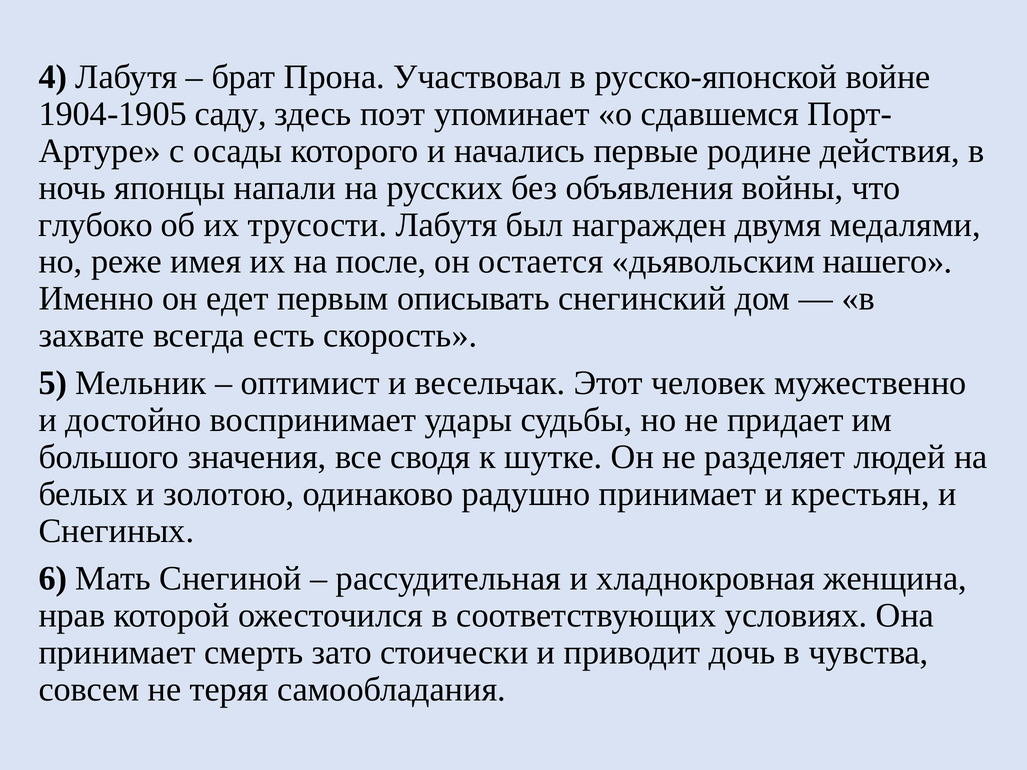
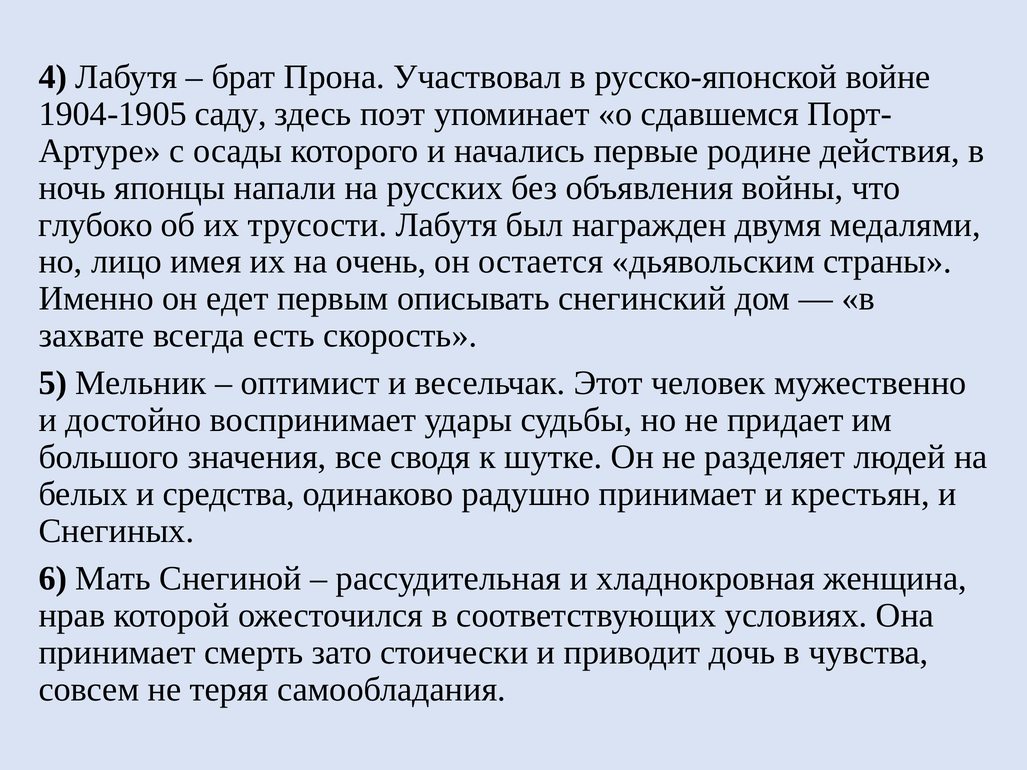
реже: реже -> лицо
после: после -> очень
нашего: нашего -> страны
золотою: золотою -> средства
